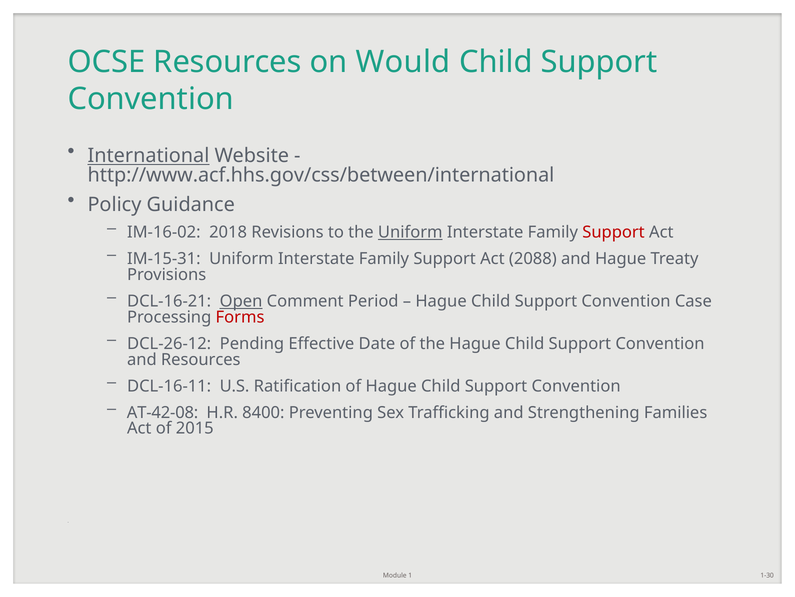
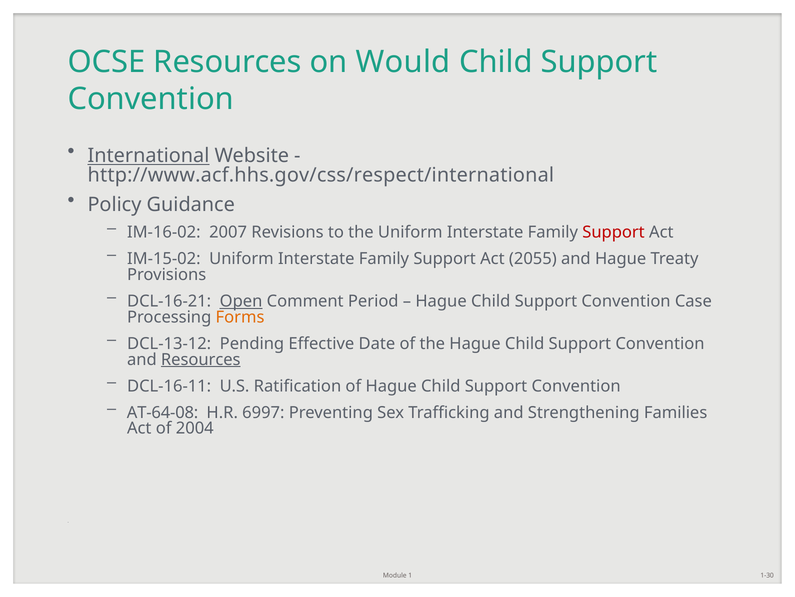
http://www.acf.hhs.gov/css/between/international: http://www.acf.hhs.gov/css/between/international -> http://www.acf.hhs.gov/css/respect/international
2018: 2018 -> 2007
Uniform at (410, 232) underline: present -> none
IM-15-31: IM-15-31 -> IM-15-02
2088: 2088 -> 2055
Forms colour: red -> orange
DCL-26-12: DCL-26-12 -> DCL-13-12
Resources at (201, 359) underline: none -> present
AT-42-08: AT-42-08 -> AT-64-08
8400: 8400 -> 6997
2015: 2015 -> 2004
